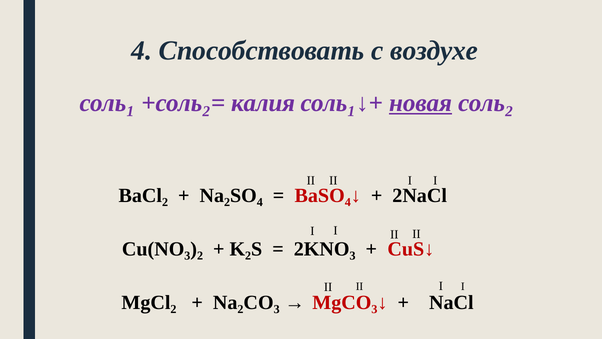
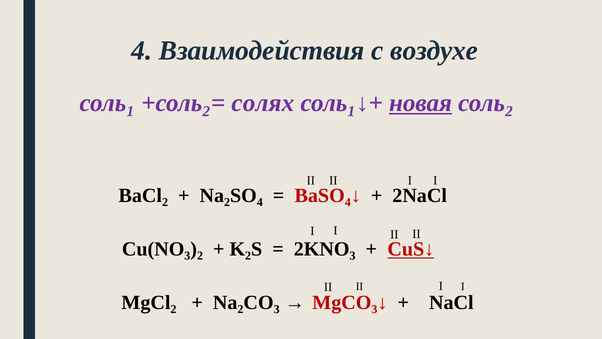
Способствовать: Способствовать -> Взаимодействия
калия: калия -> солях
CuS↓ underline: none -> present
